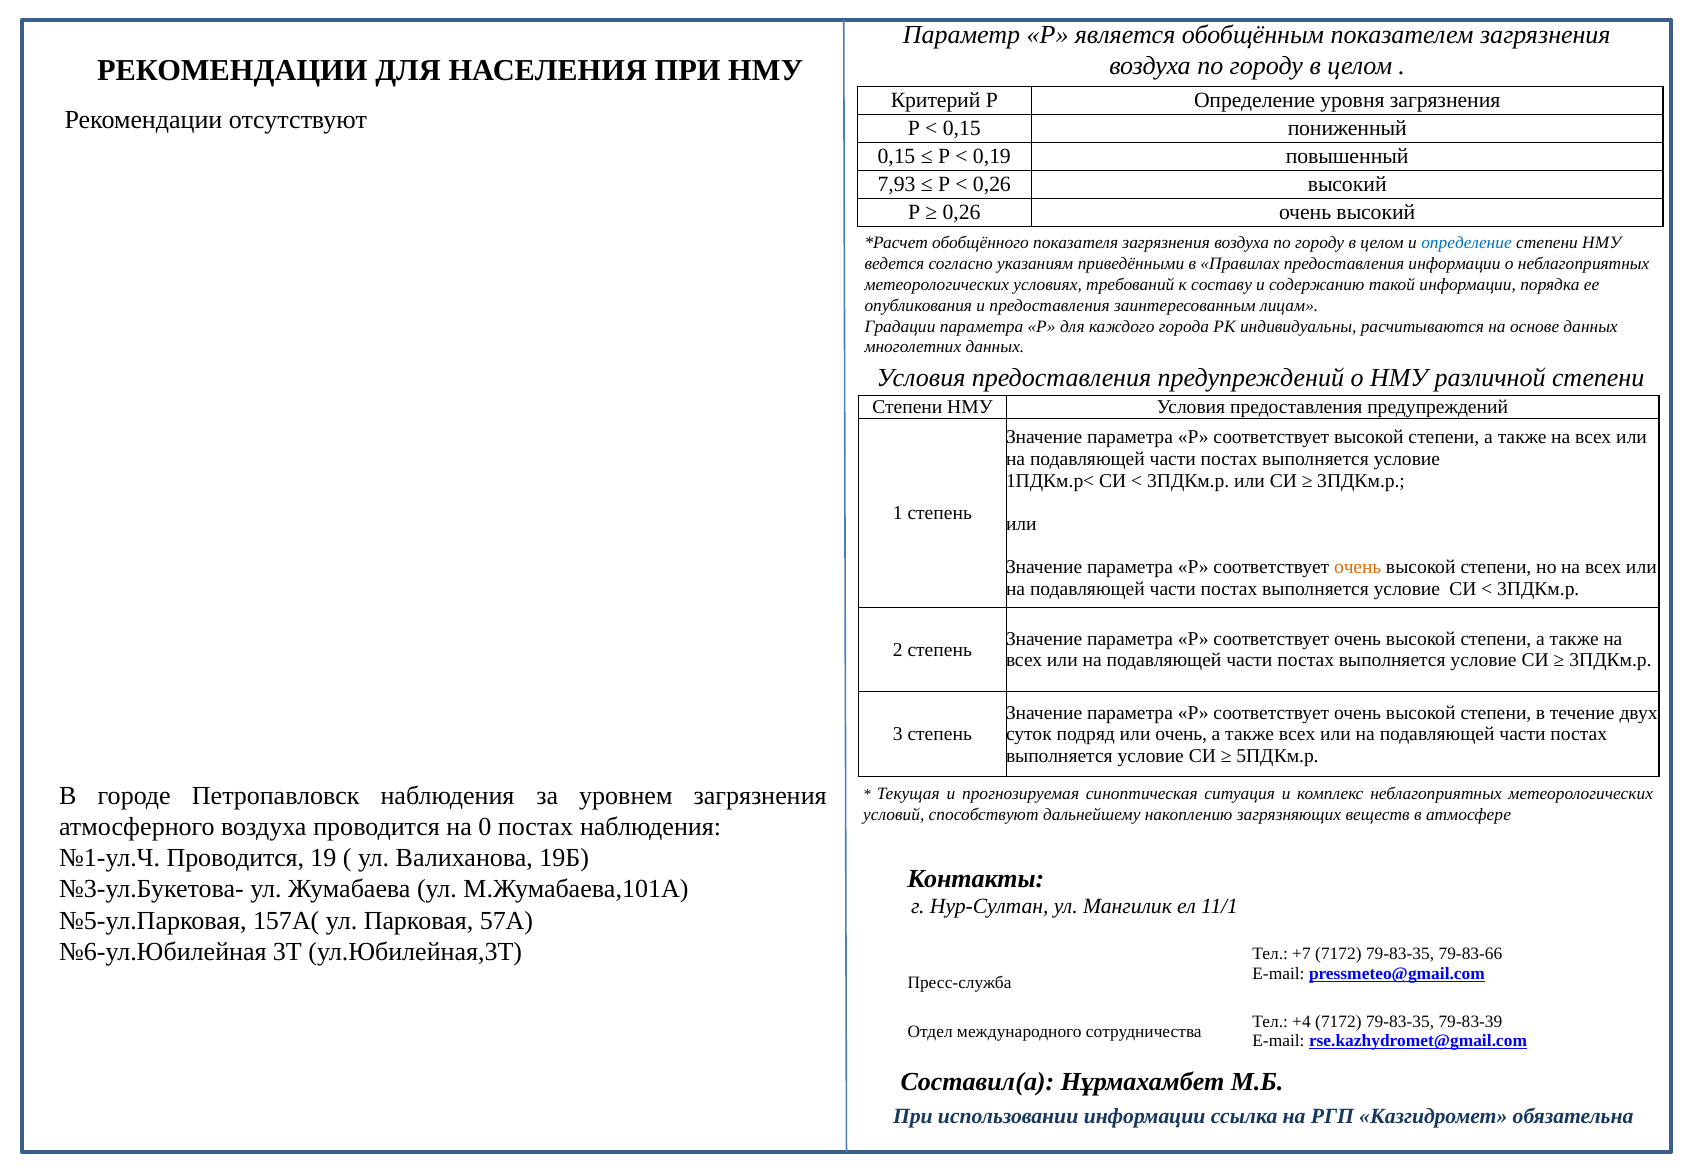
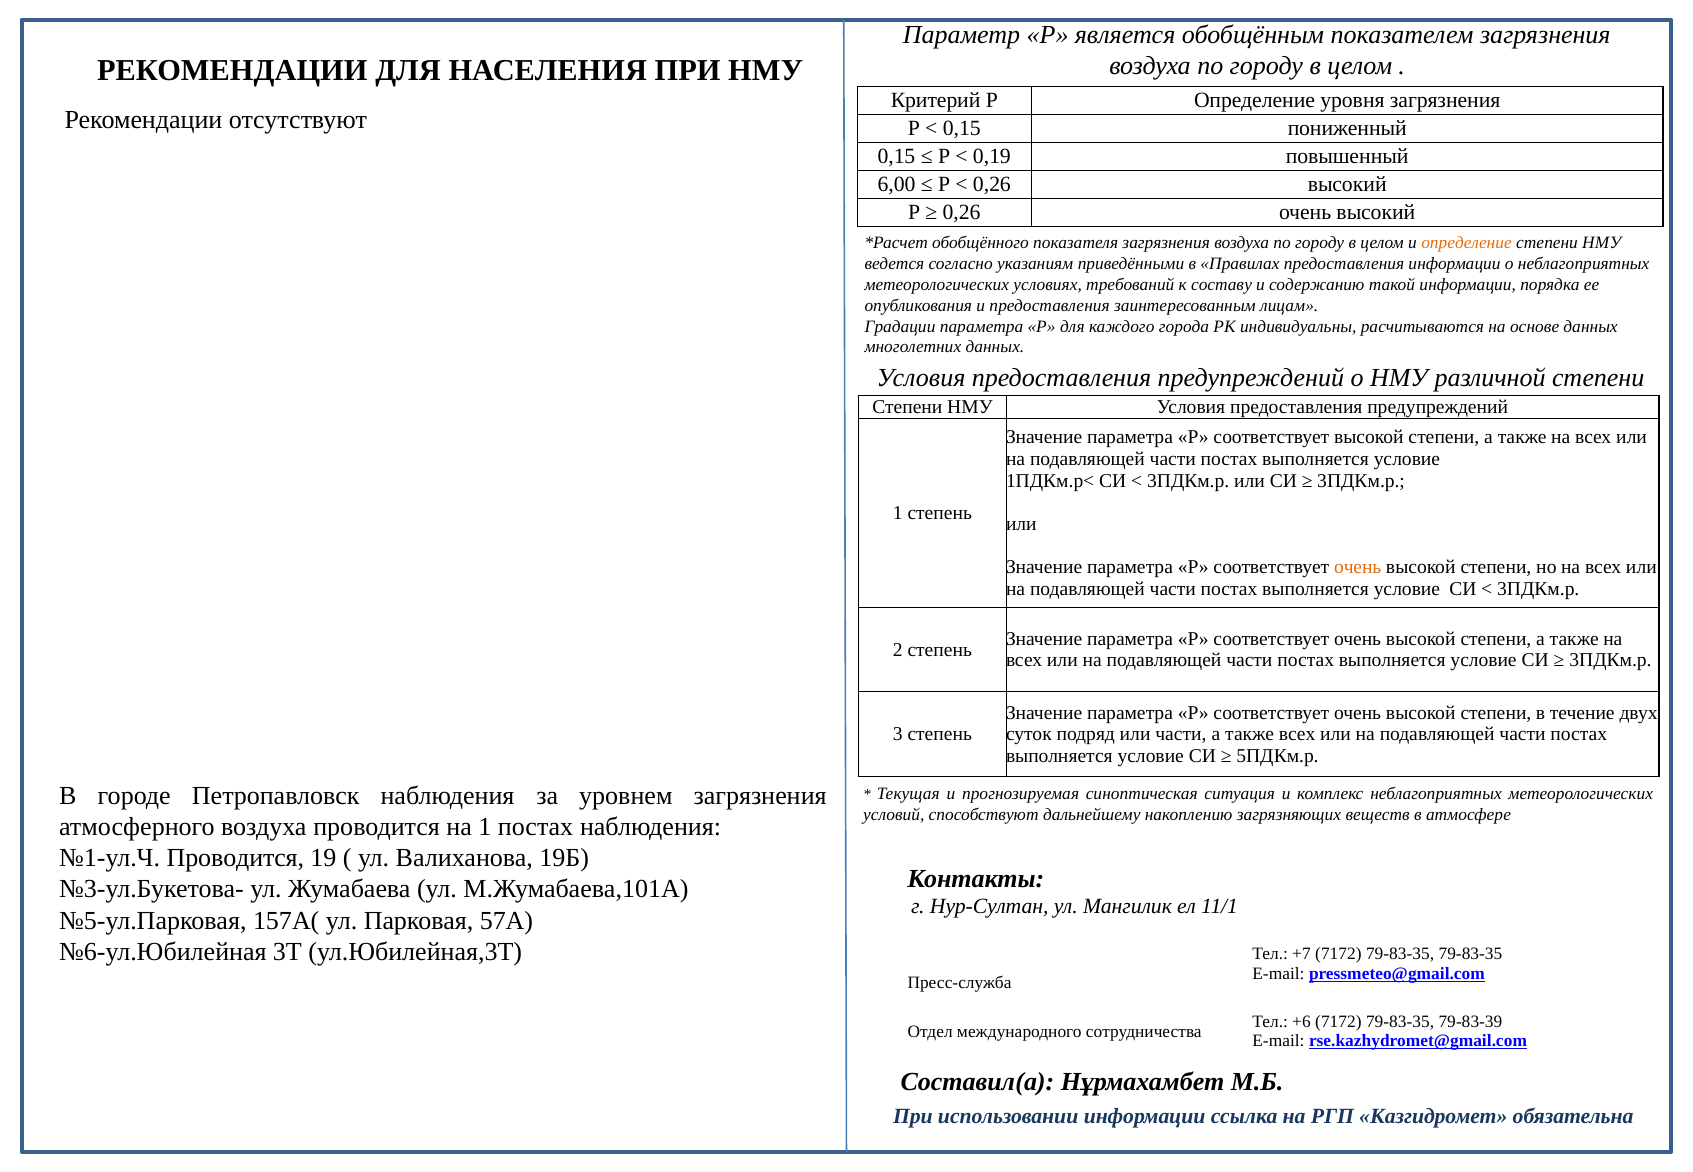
7,93: 7,93 -> 6,00
определение at (1467, 243) colour: blue -> orange
или очень: очень -> части
на 0: 0 -> 1
79-83-35 79-83-66: 79-83-66 -> 79-83-35
+4: +4 -> +6
